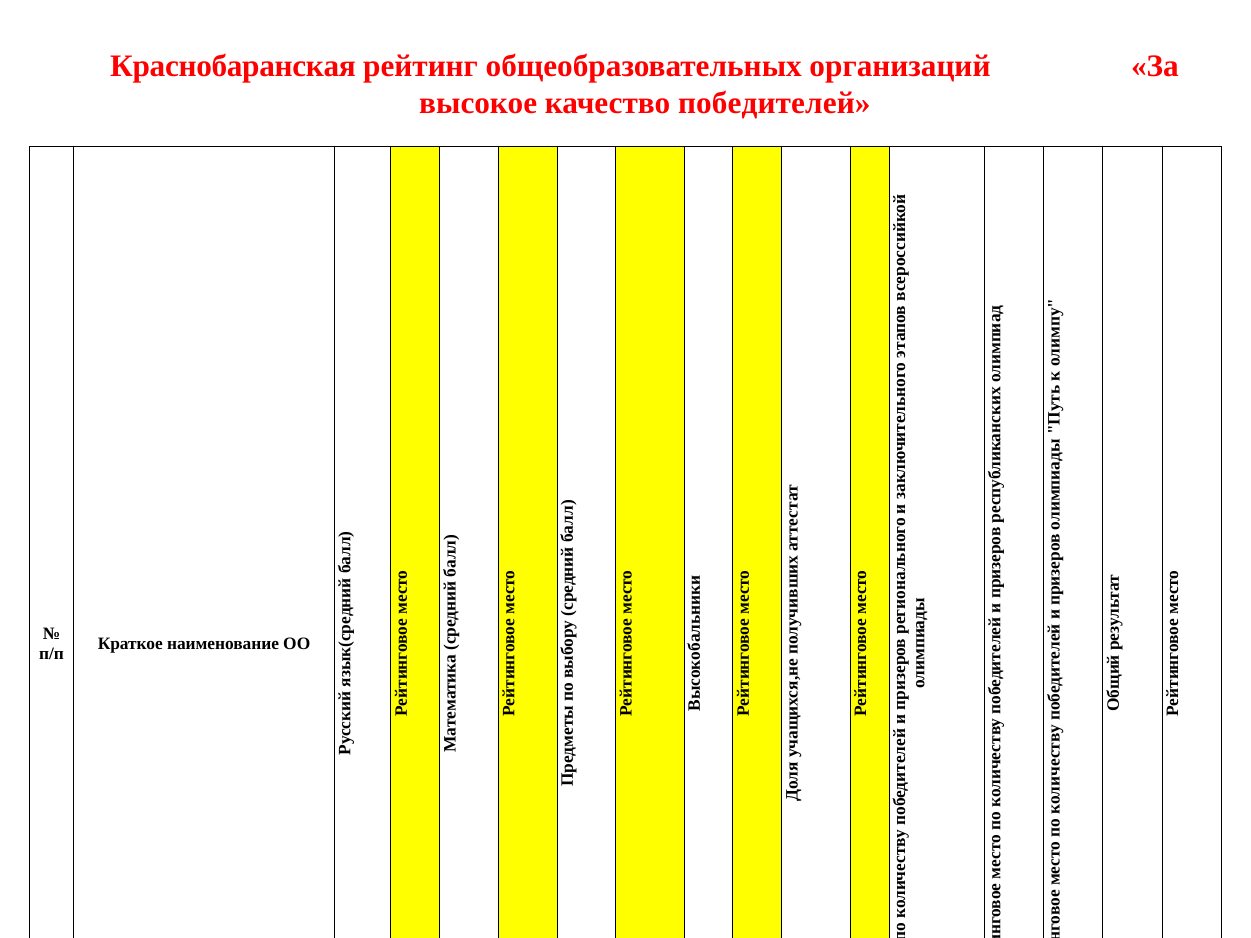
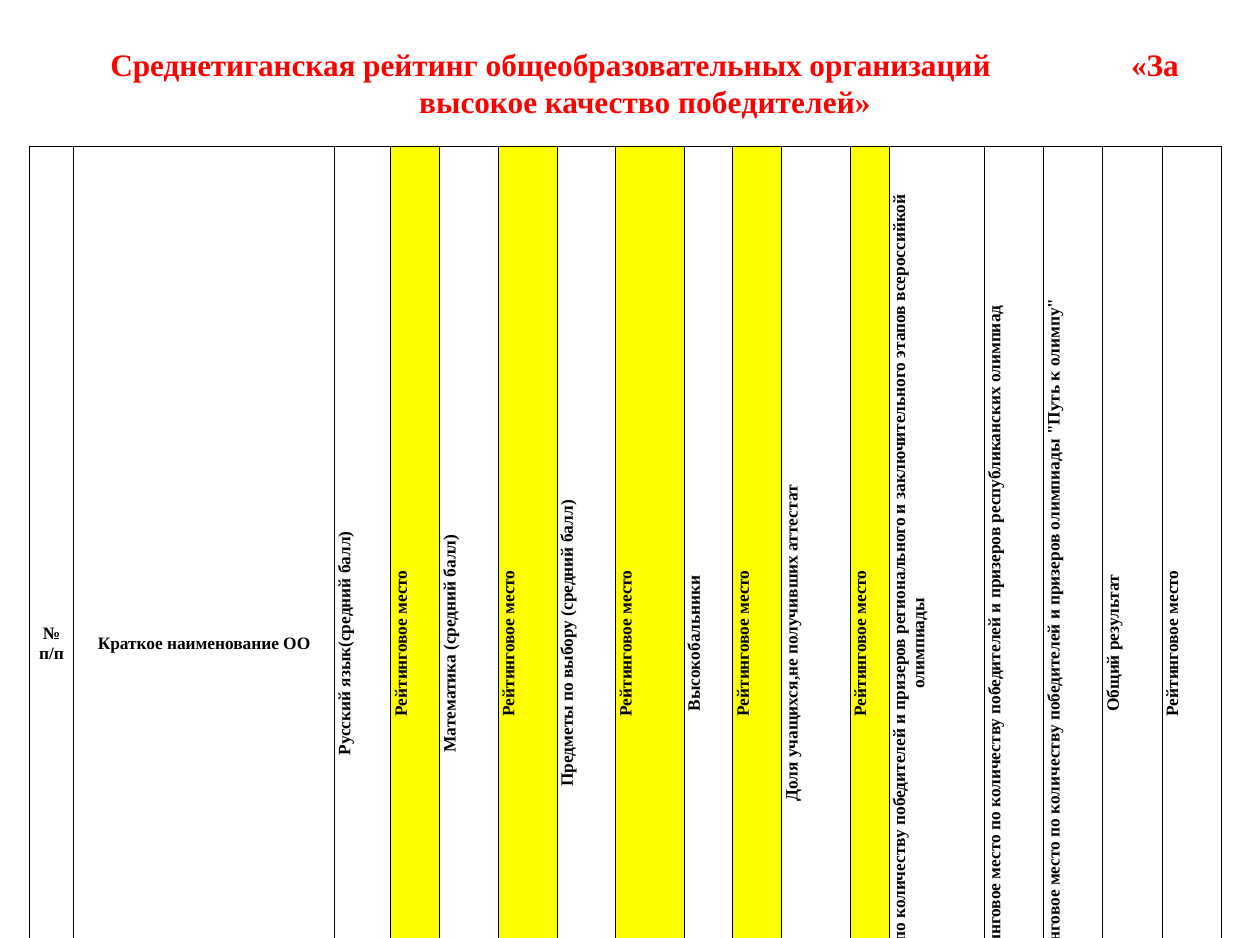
Краснобаранская at (233, 66): Краснобаранская -> Среднетиганская
